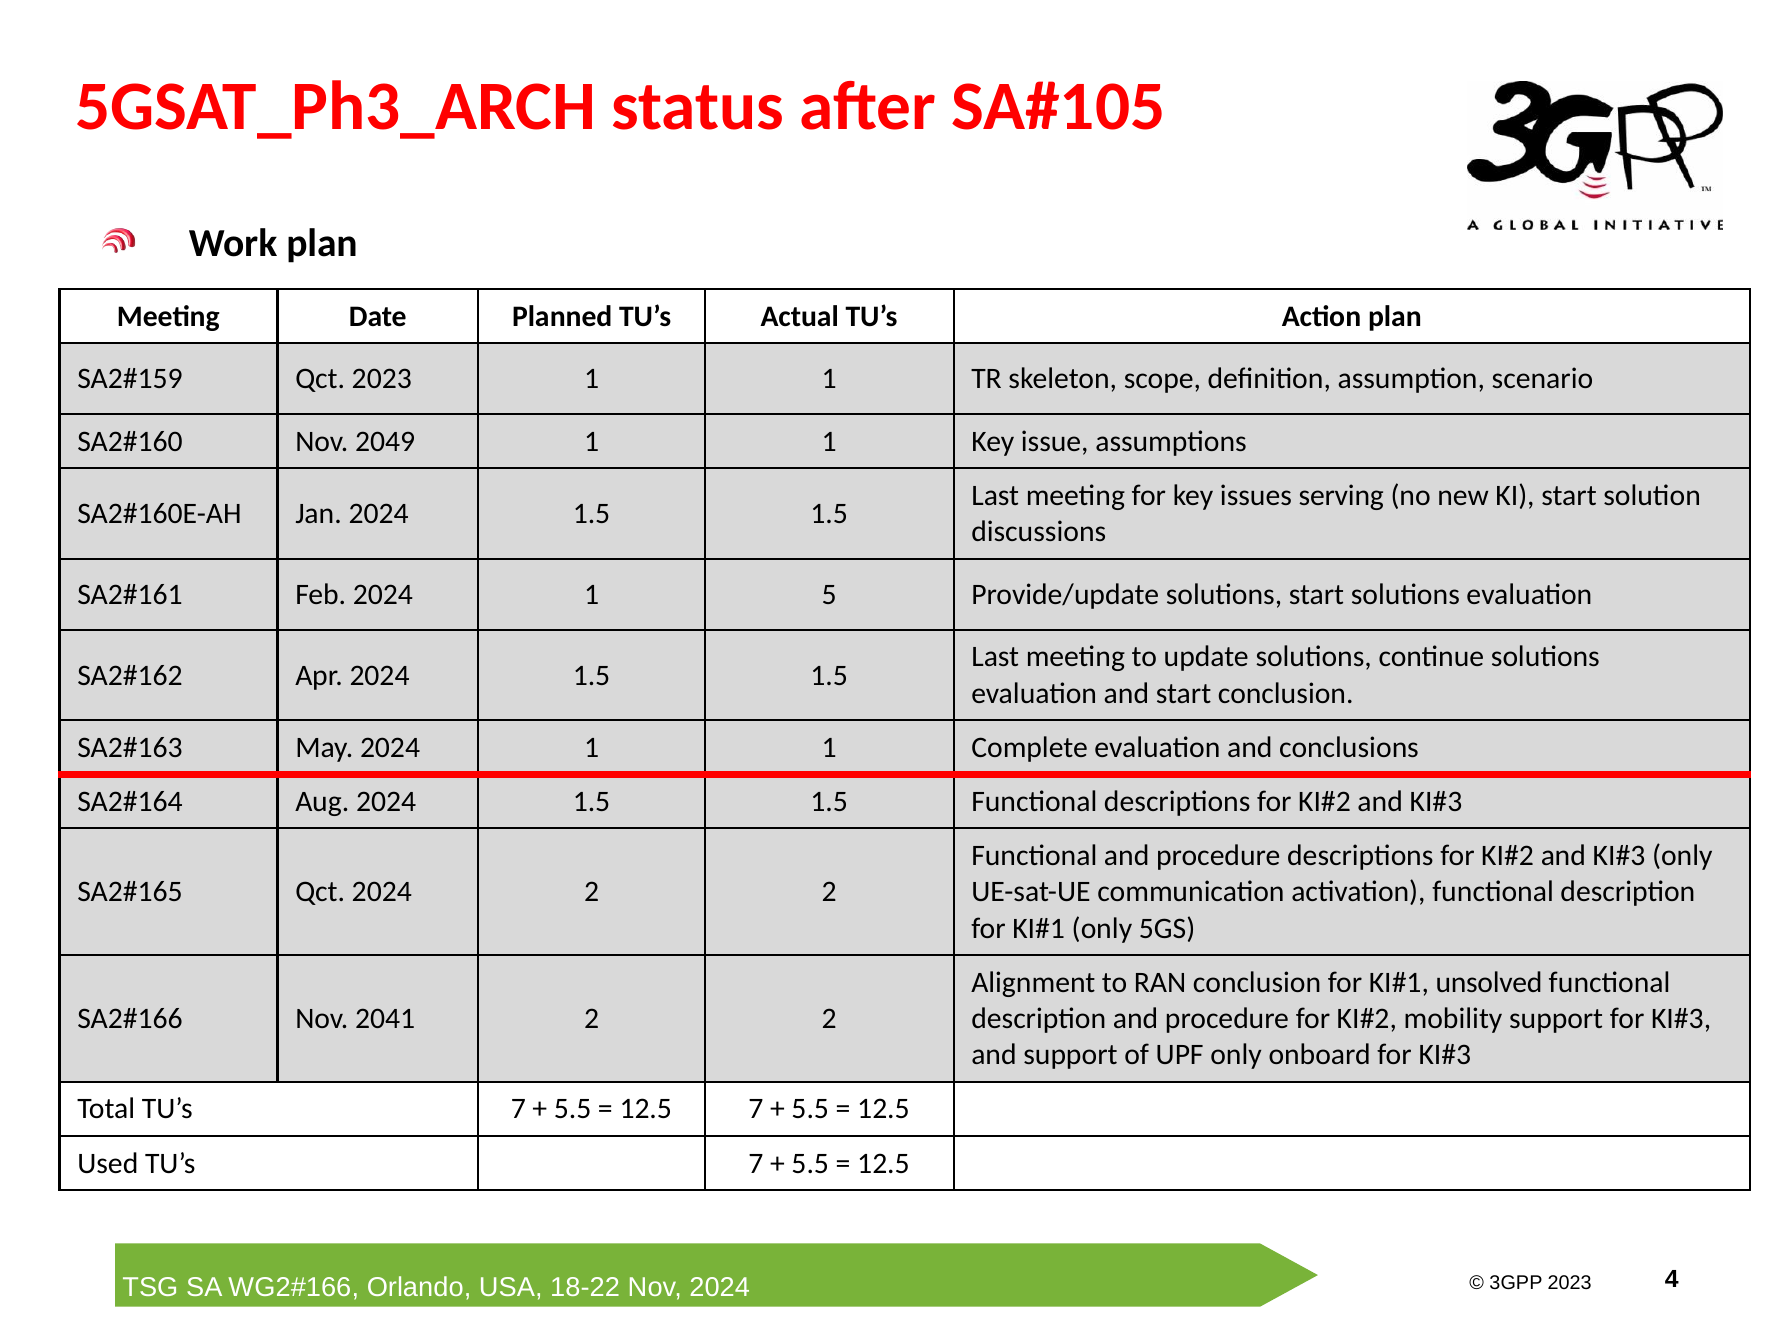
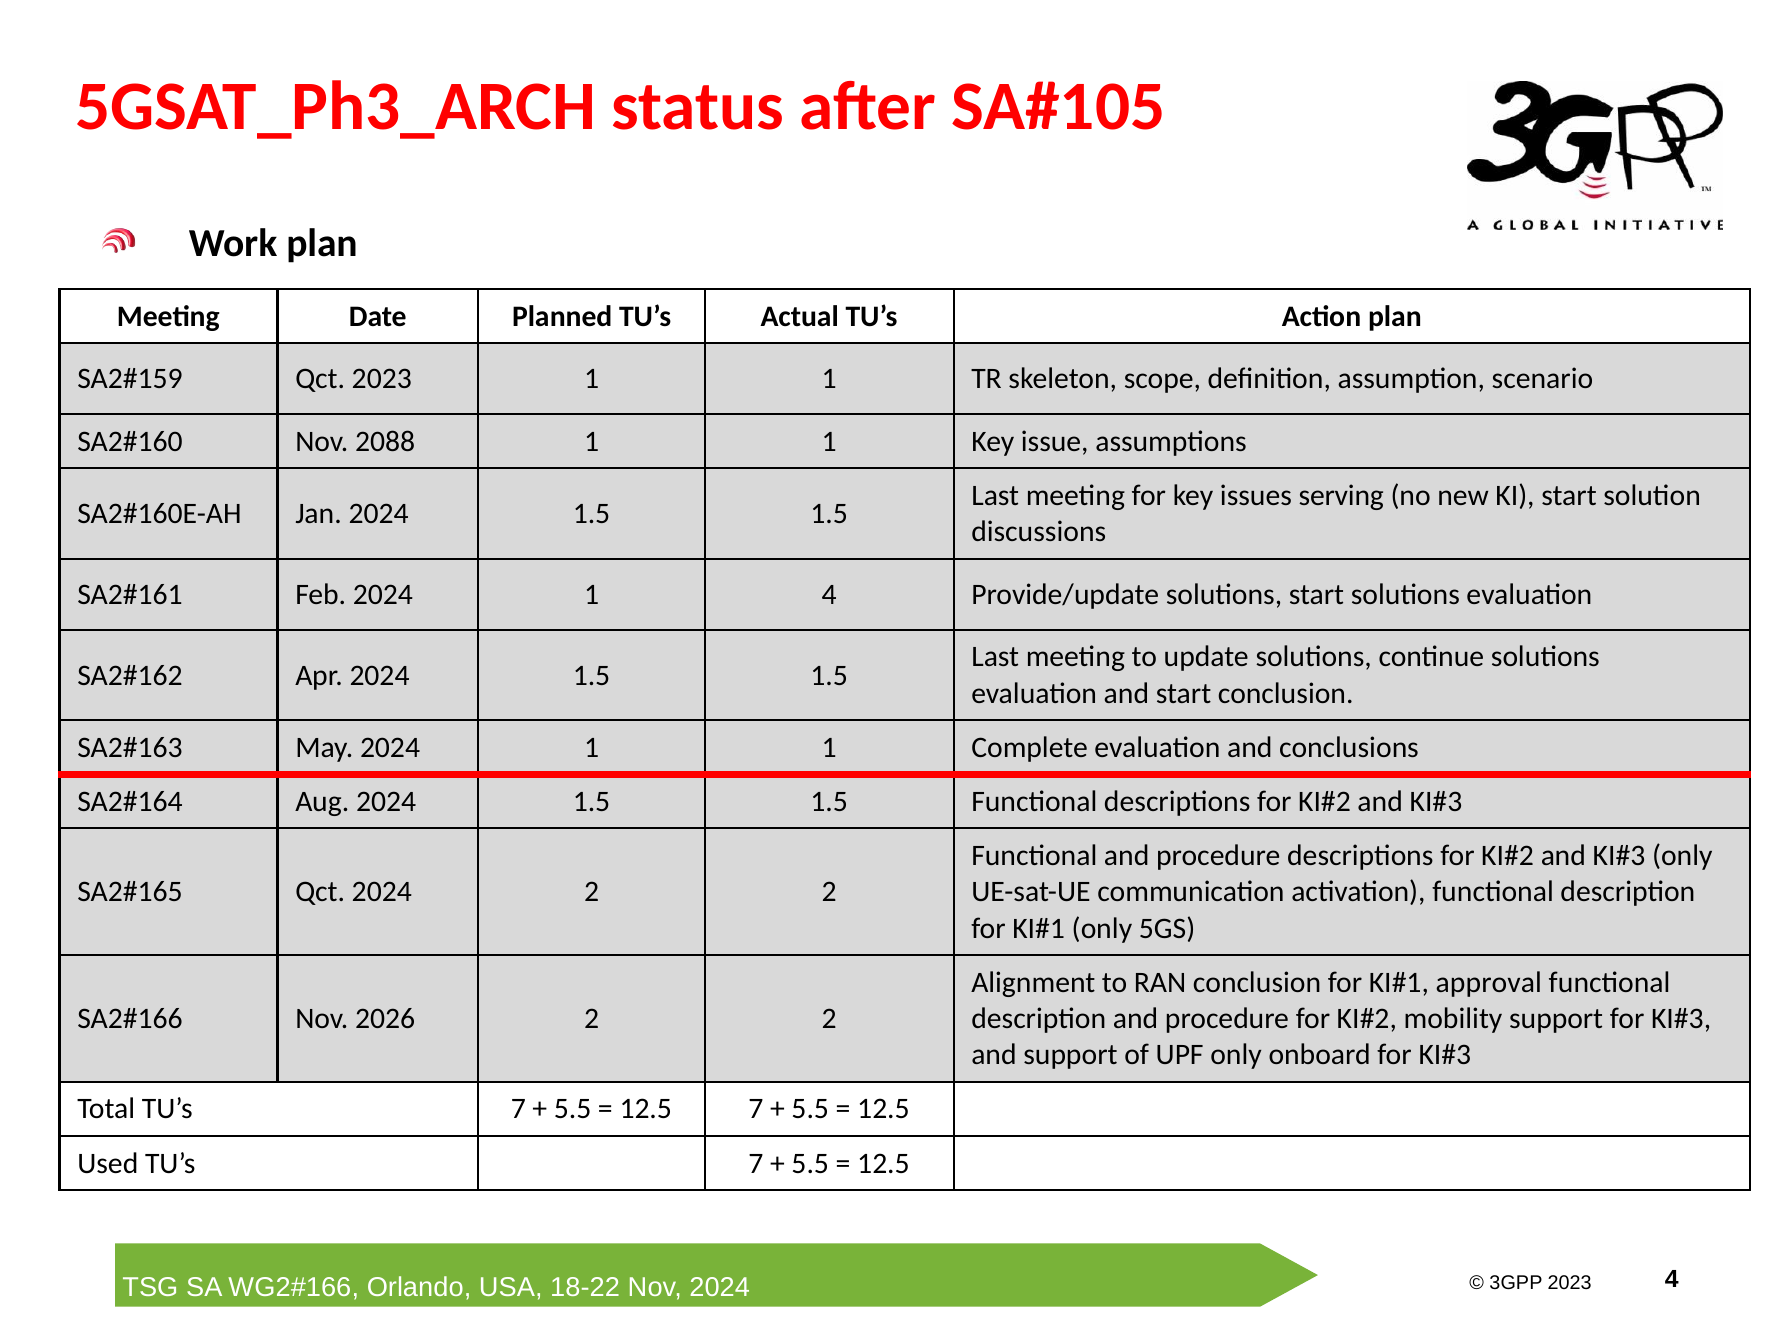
2049: 2049 -> 2088
1 5: 5 -> 4
unsolved: unsolved -> approval
2041: 2041 -> 2026
